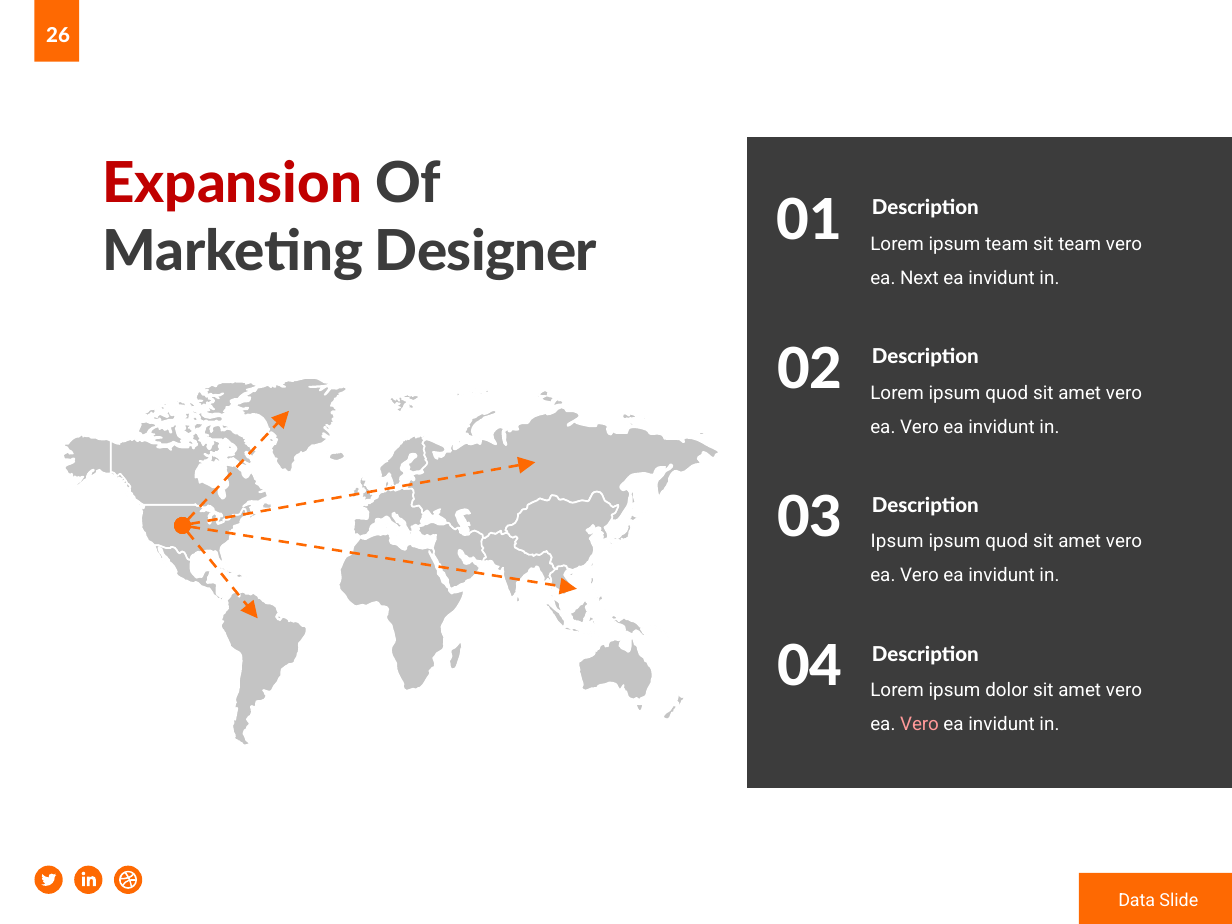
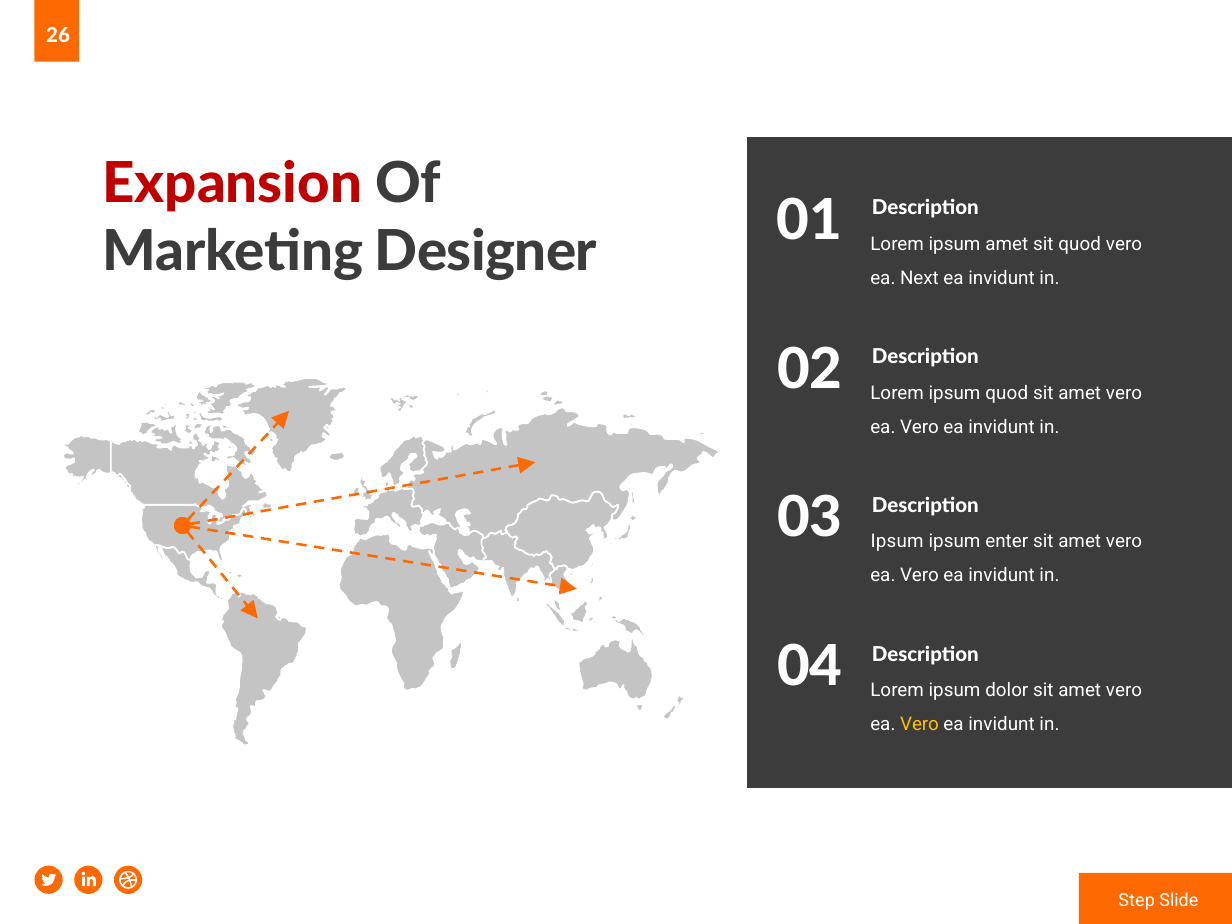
ipsum team: team -> amet
sit team: team -> quod
quod at (1007, 542): quod -> enter
Vero at (920, 724) colour: pink -> yellow
Data: Data -> Step
